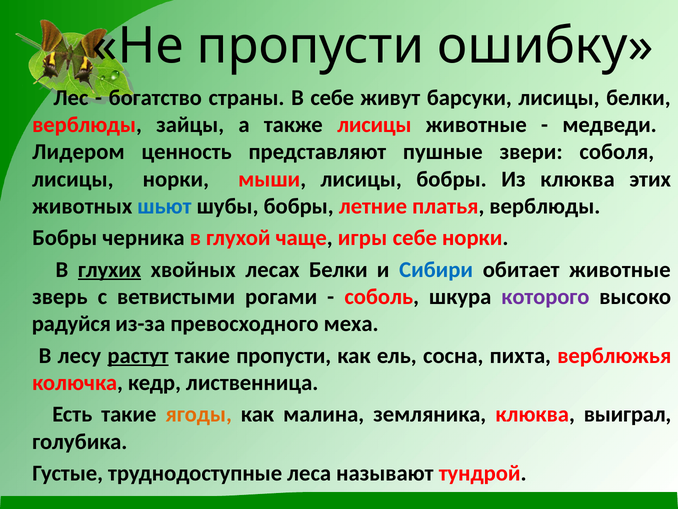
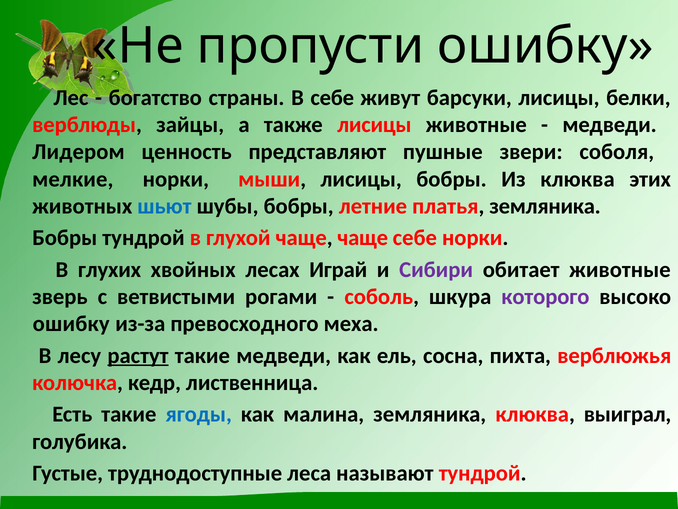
лисицы at (73, 179): лисицы -> мелкие
платья верблюды: верблюды -> земляника
Бобры черника: черника -> тундрой
чаще игры: игры -> чаще
глухих underline: present -> none
лесах Белки: Белки -> Играй
Сибири colour: blue -> purple
радуйся at (71, 324): радуйся -> ошибку
такие пропусти: пропусти -> медведи
ягоды colour: orange -> blue
